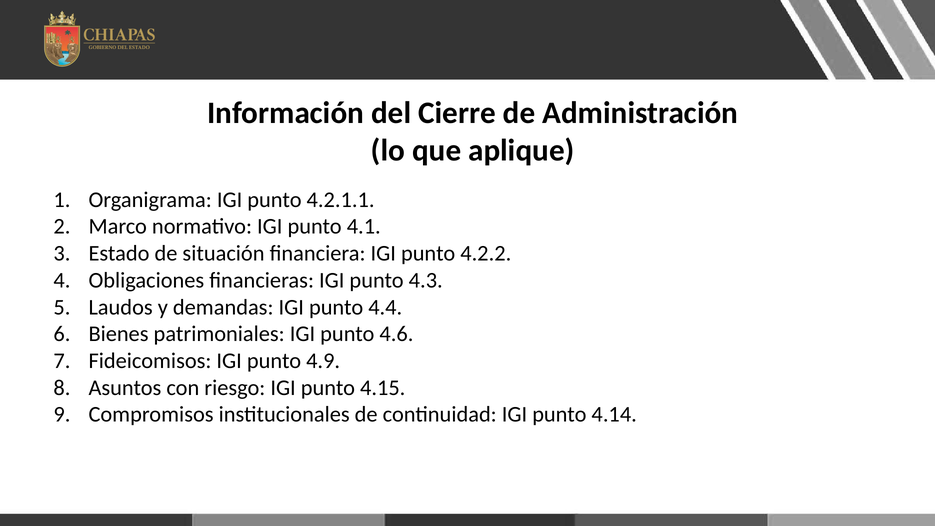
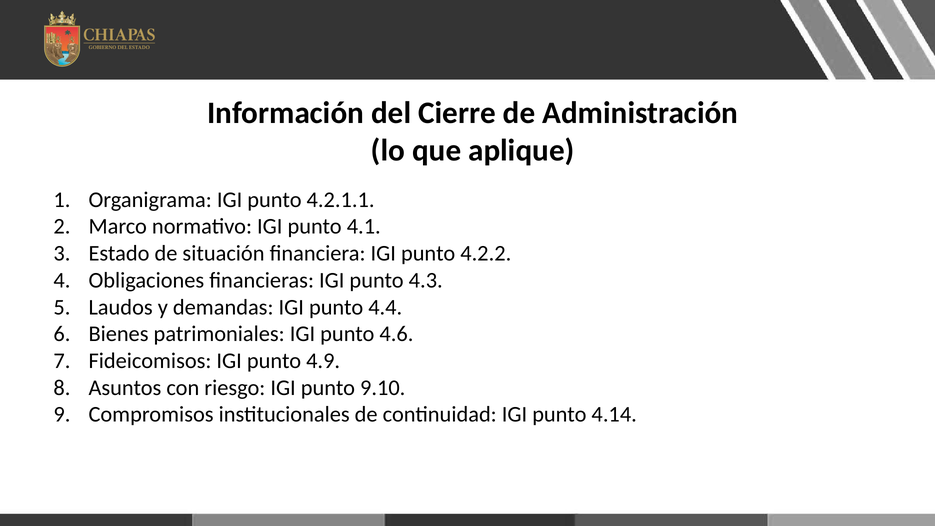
4.15: 4.15 -> 9.10
